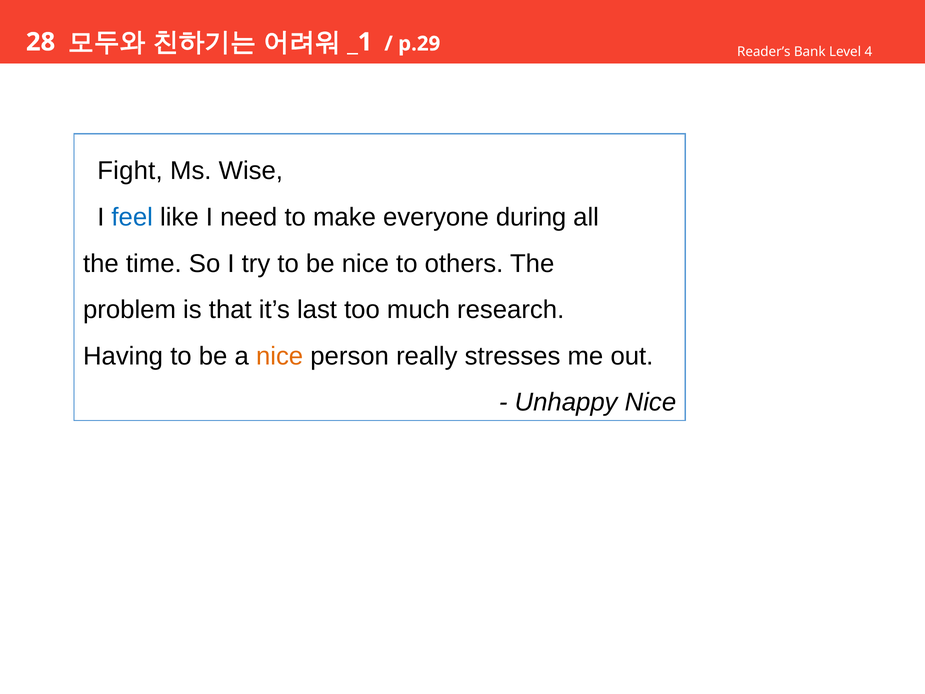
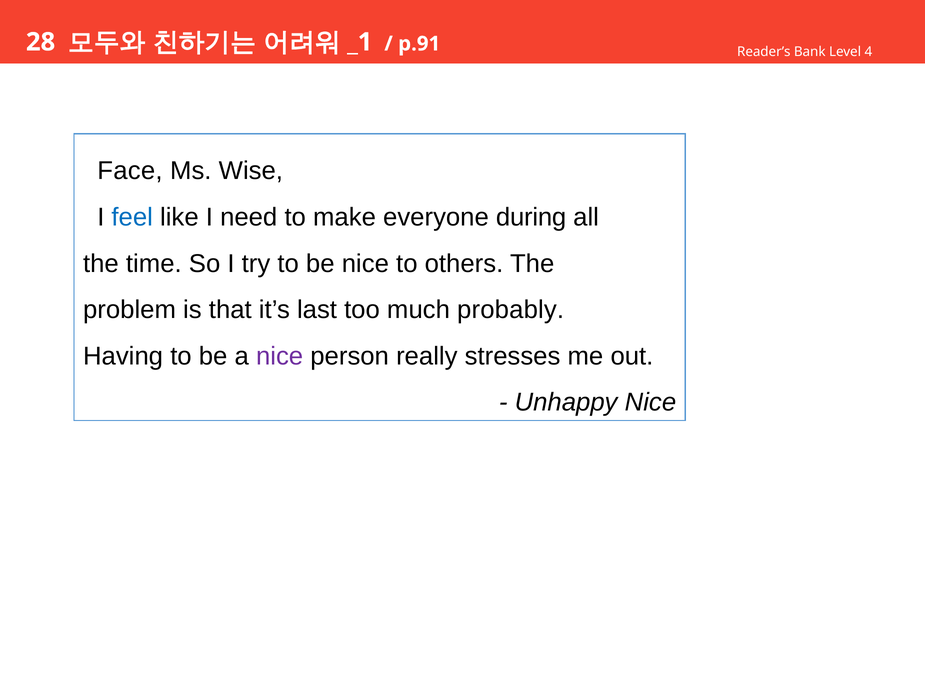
p.29: p.29 -> p.91
Fight: Fight -> Face
research: research -> probably
nice at (280, 356) colour: orange -> purple
